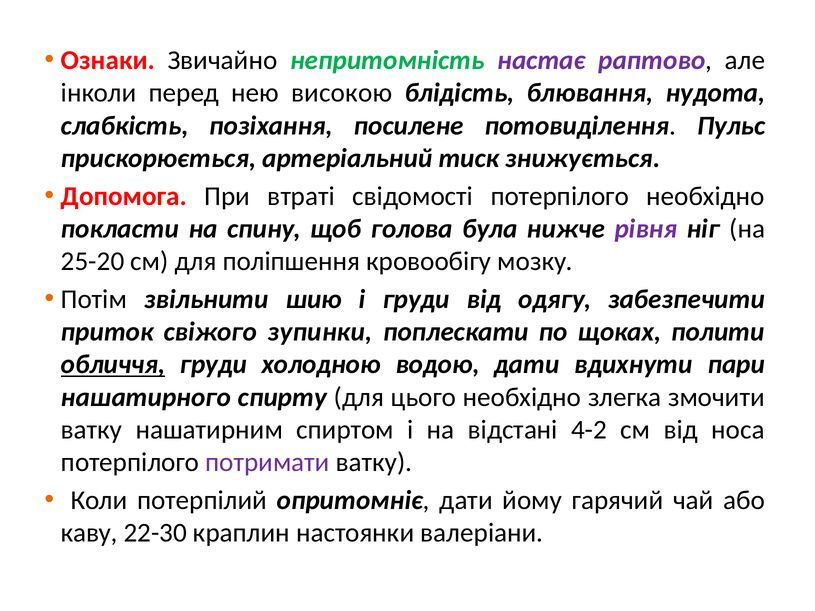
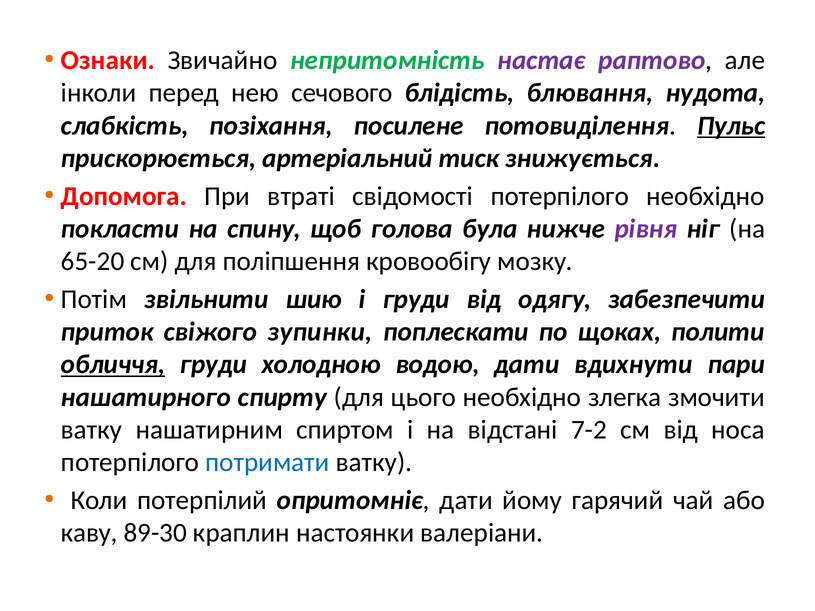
високою: високою -> сечового
Пульс underline: none -> present
25-20: 25-20 -> 65-20
4-2: 4-2 -> 7-2
потримати colour: purple -> blue
22-30: 22-30 -> 89-30
